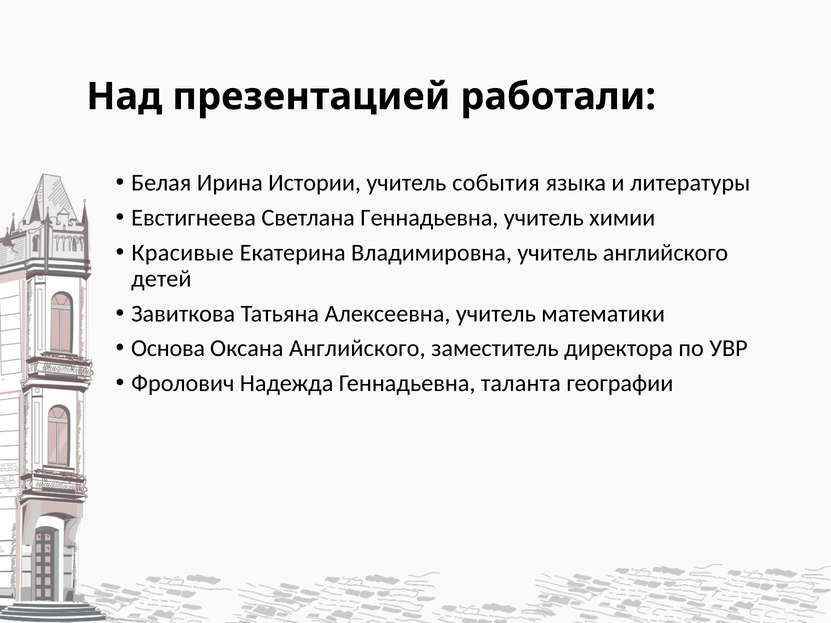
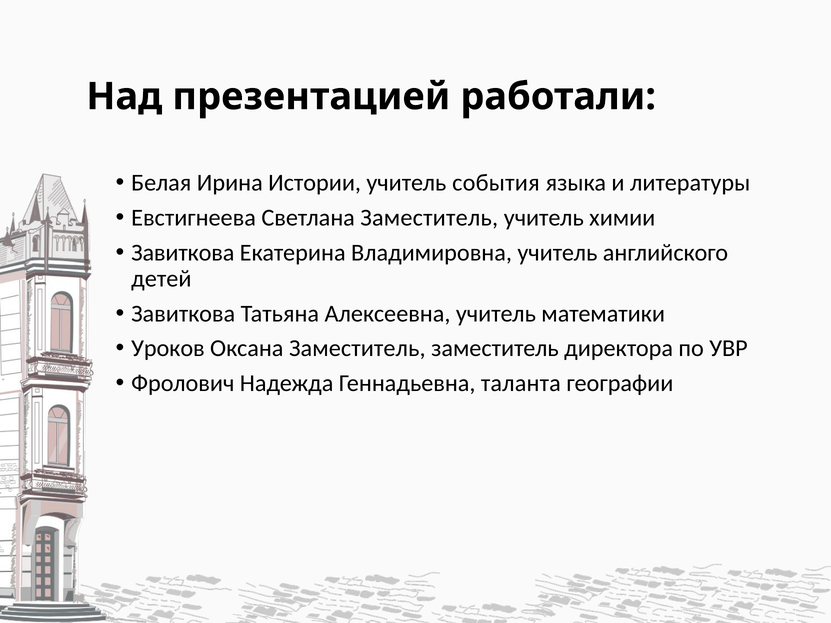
Светлана Геннадьевна: Геннадьевна -> Заместитель
Красивые at (183, 253): Красивые -> Завиткова
Основа: Основа -> Уроков
Оксана Английского: Английского -> Заместитель
